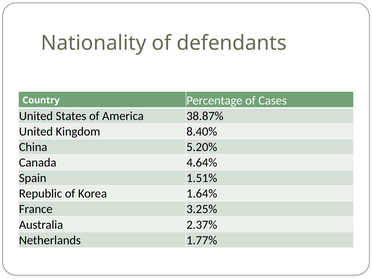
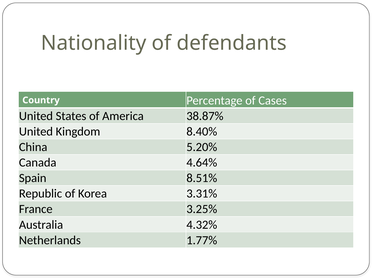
1.51%: 1.51% -> 8.51%
1.64%: 1.64% -> 3.31%
2.37%: 2.37% -> 4.32%
